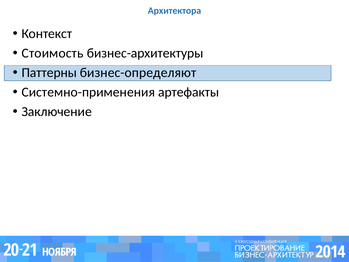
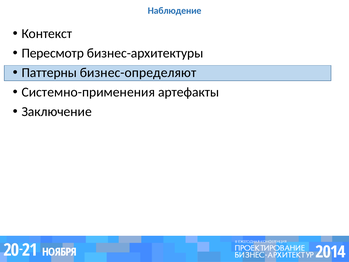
Архитектора: Архитектора -> Наблюдение
Стоимость: Стоимость -> Пересмотр
